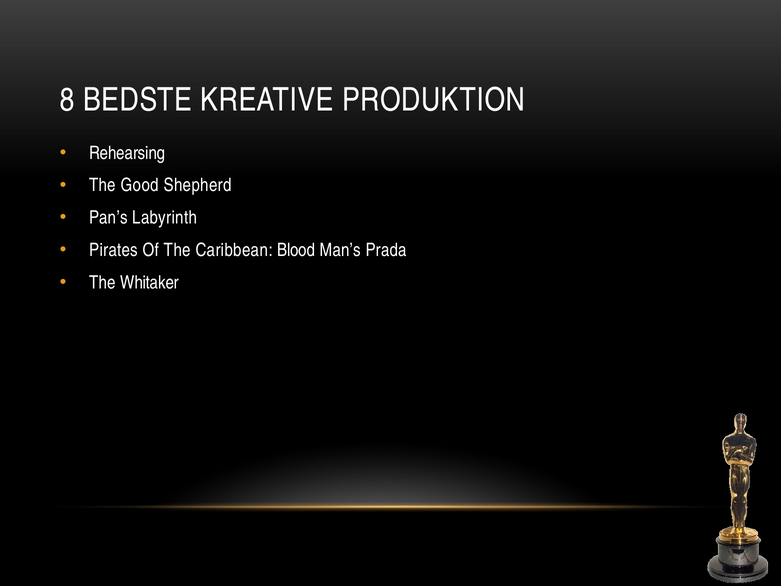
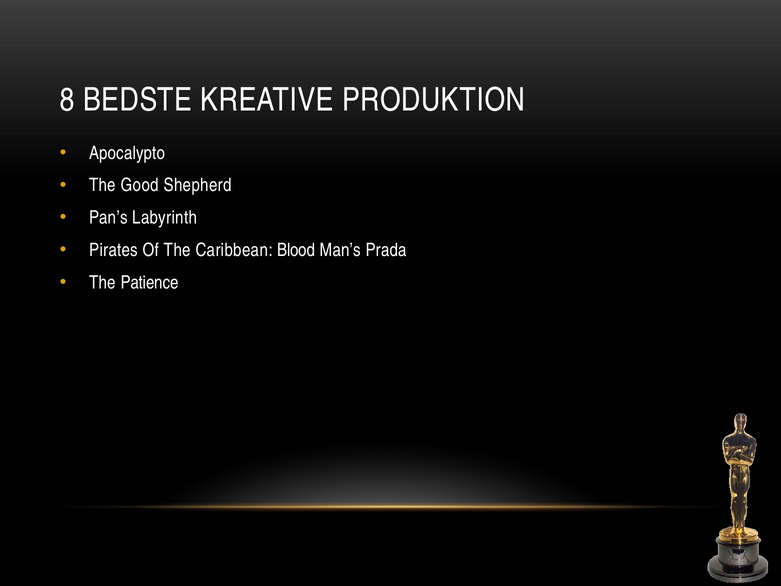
Rehearsing: Rehearsing -> Apocalypto
Whitaker: Whitaker -> Patience
